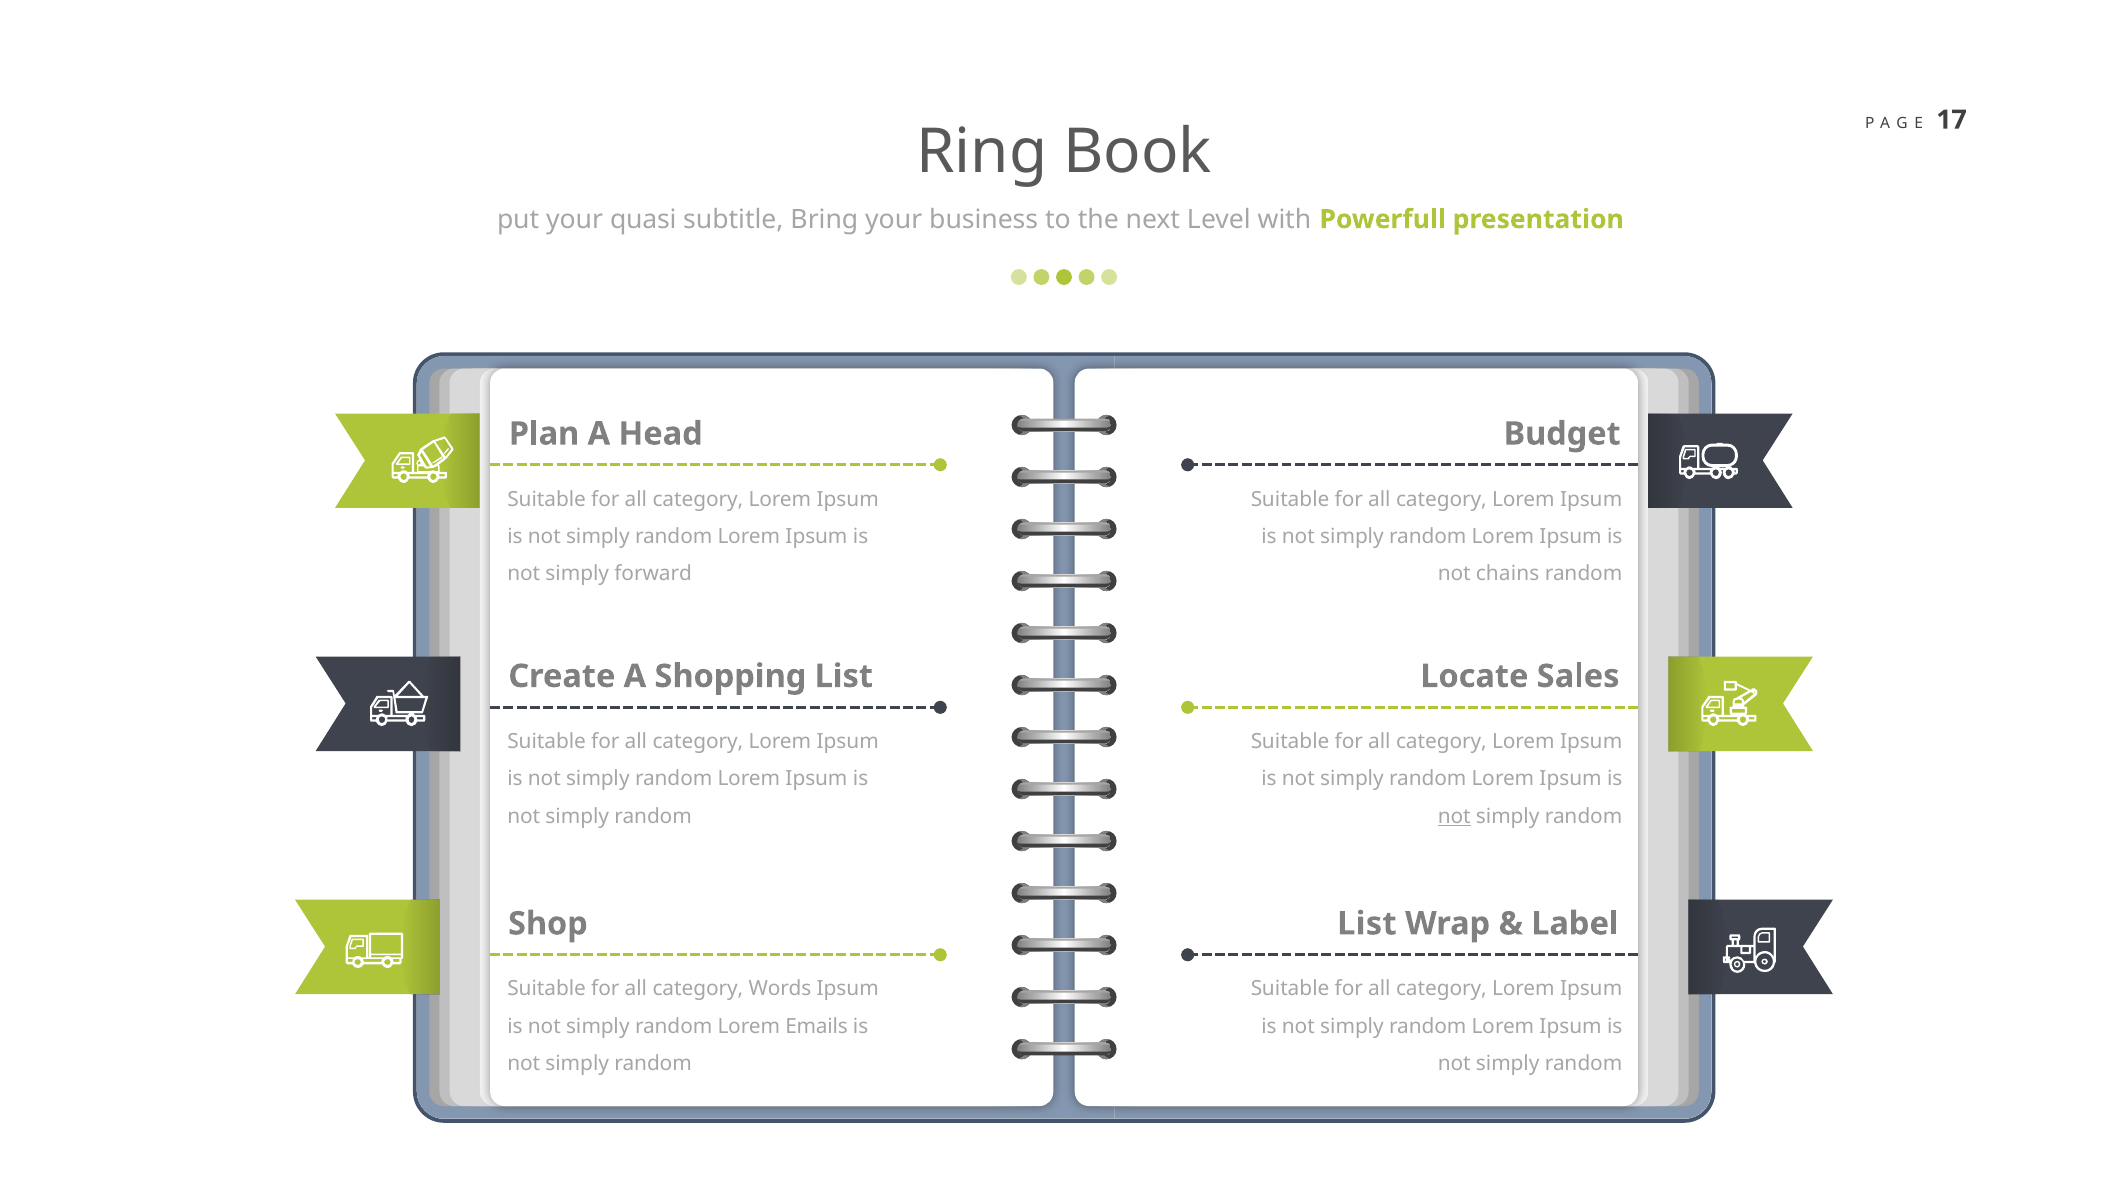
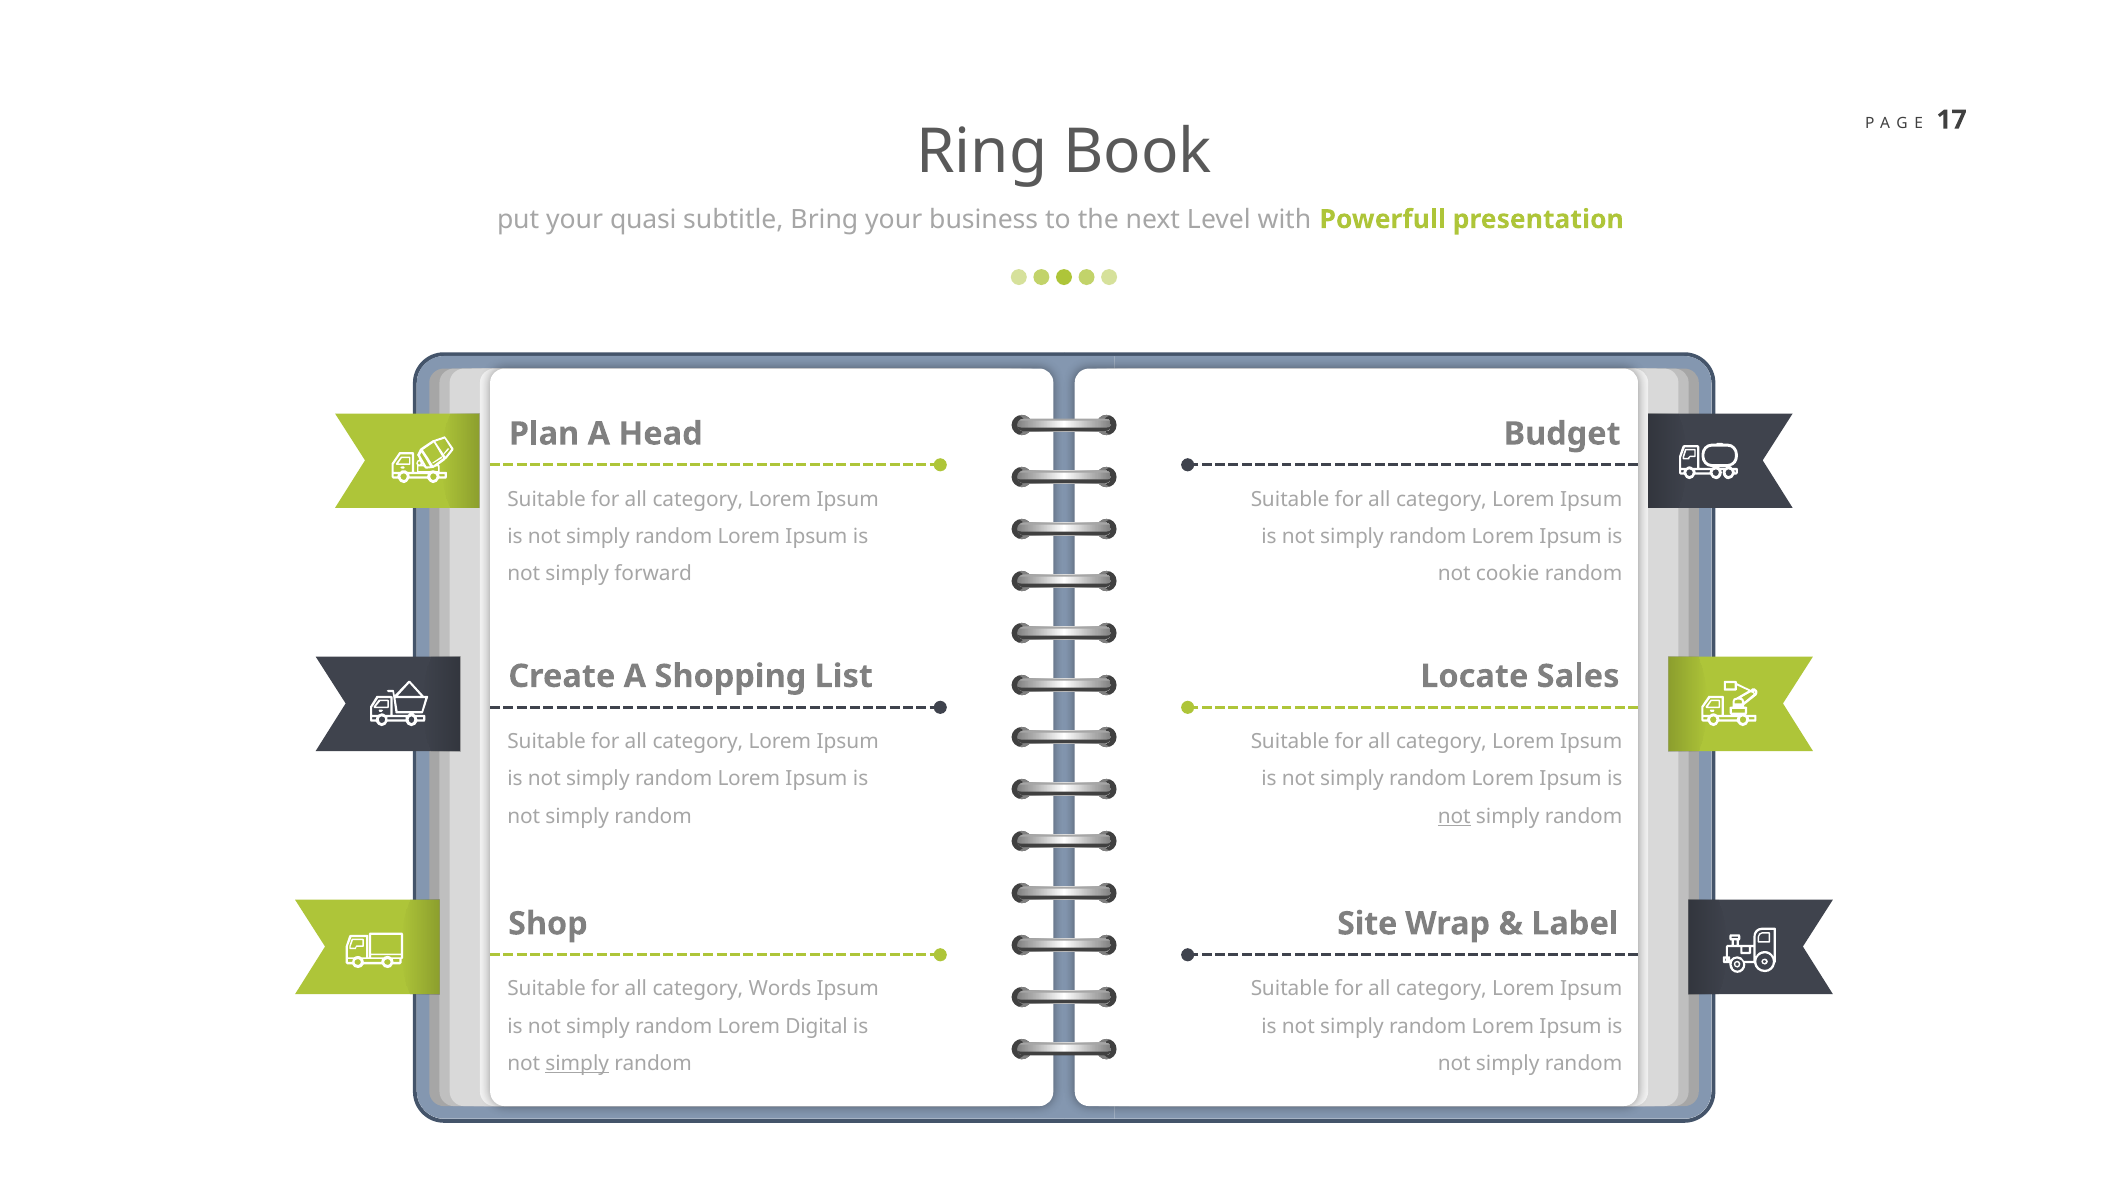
chains: chains -> cookie
List at (1367, 924): List -> Site
Emails: Emails -> Digital
simply at (577, 1064) underline: none -> present
